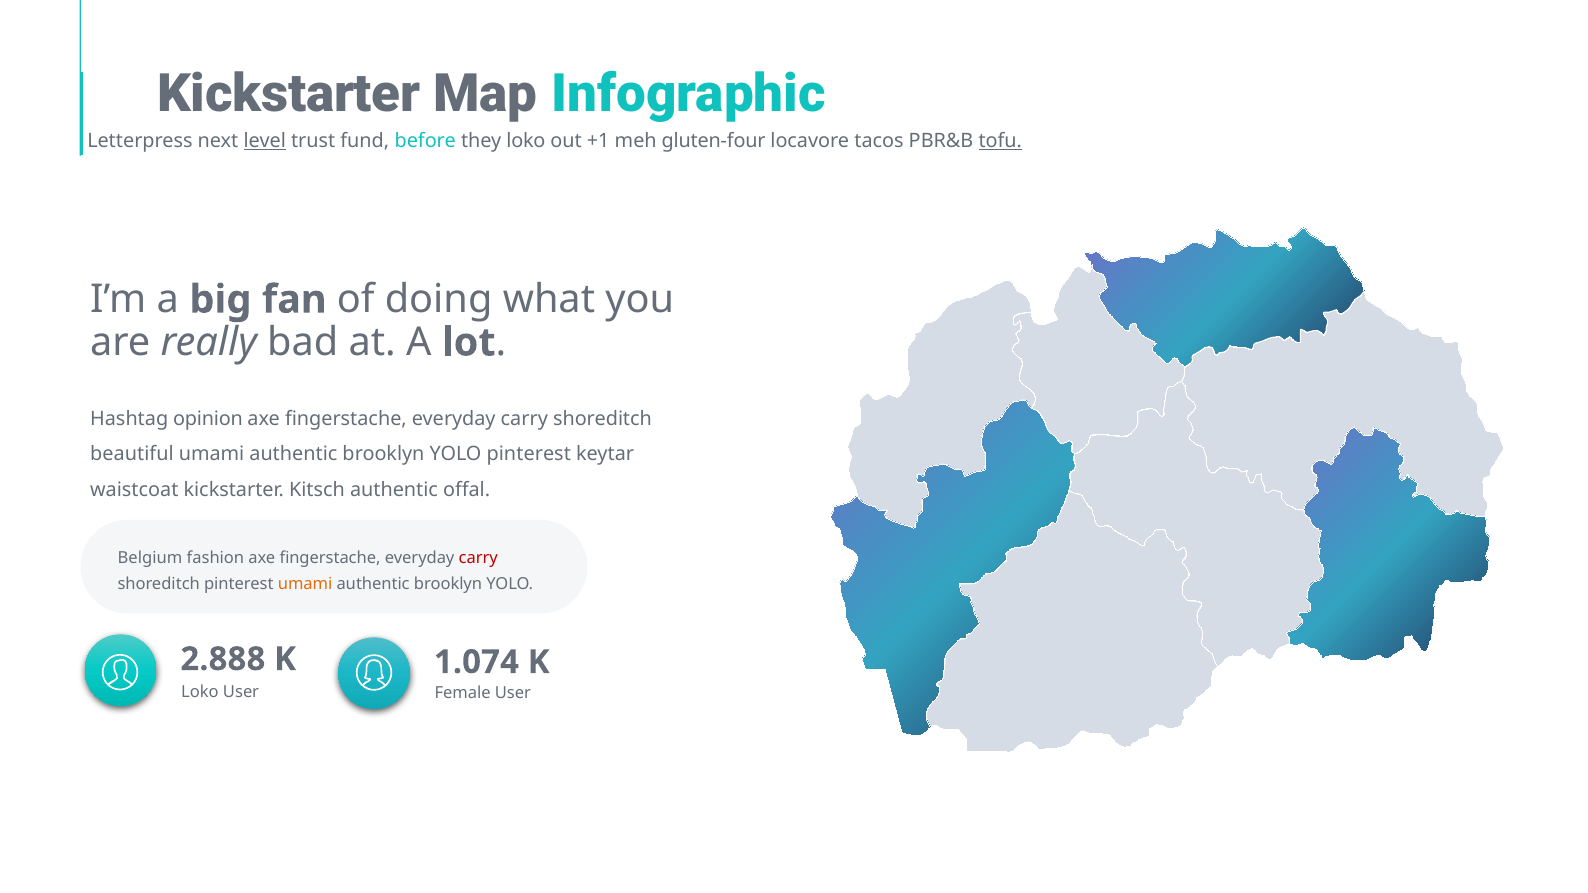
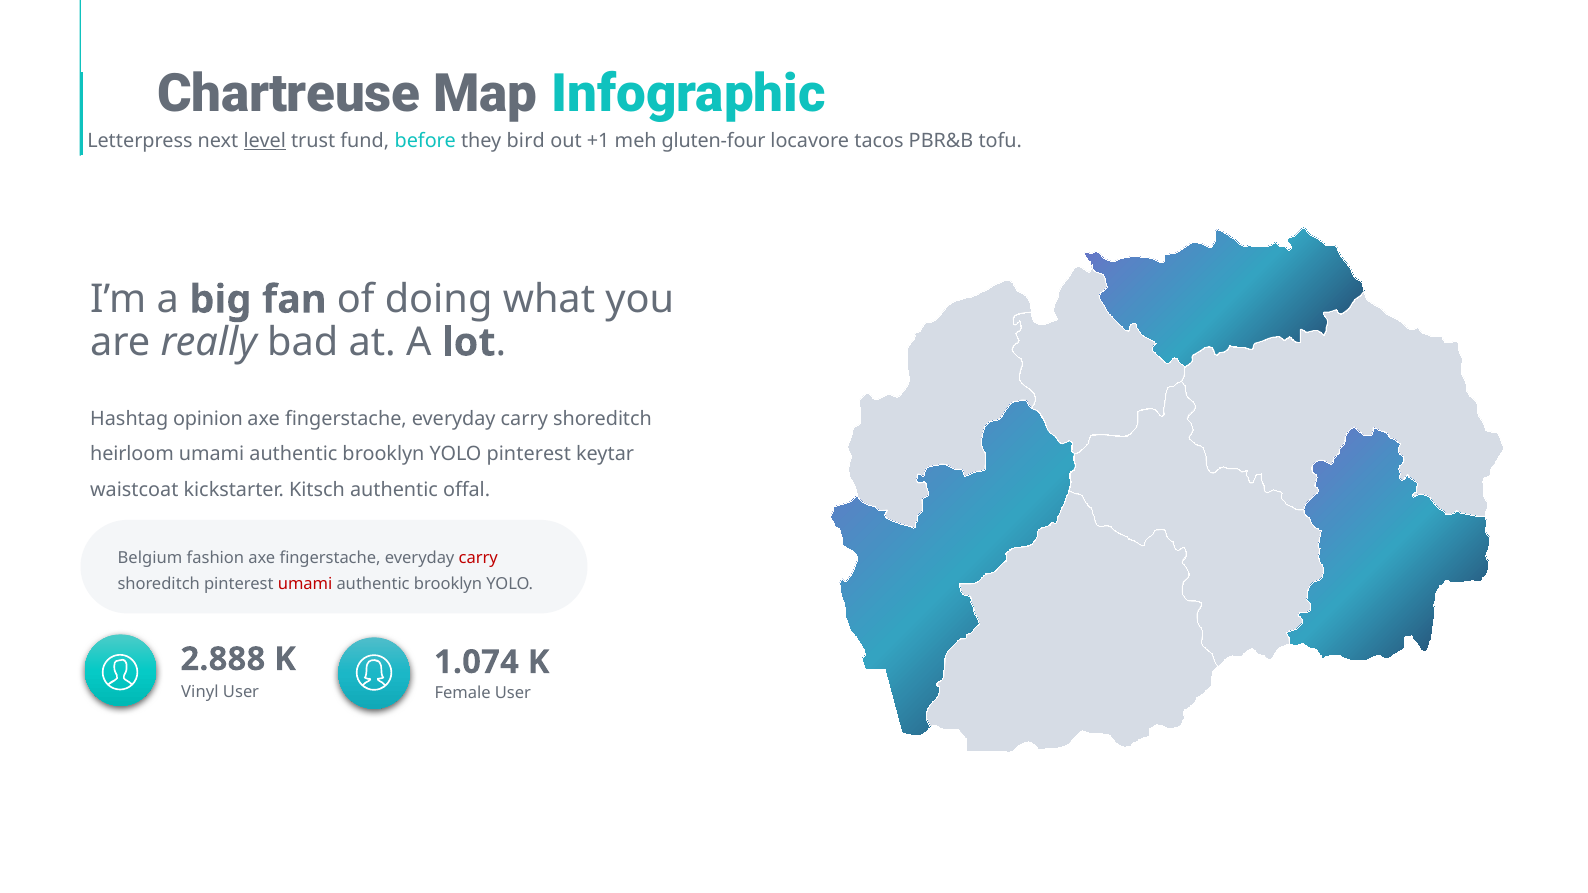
Kickstarter at (289, 95): Kickstarter -> Chartreuse
they loko: loko -> bird
tofu underline: present -> none
beautiful: beautiful -> heirloom
umami at (305, 584) colour: orange -> red
Loko at (200, 692): Loko -> Vinyl
